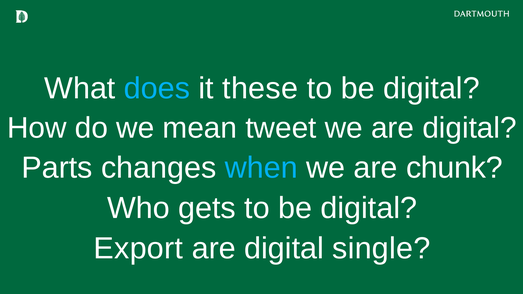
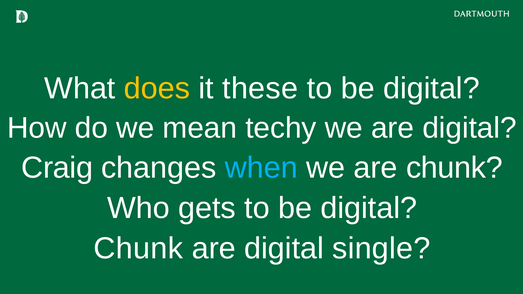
does colour: light blue -> yellow
tweet: tweet -> techy
Parts: Parts -> Craig
Export at (138, 248): Export -> Chunk
